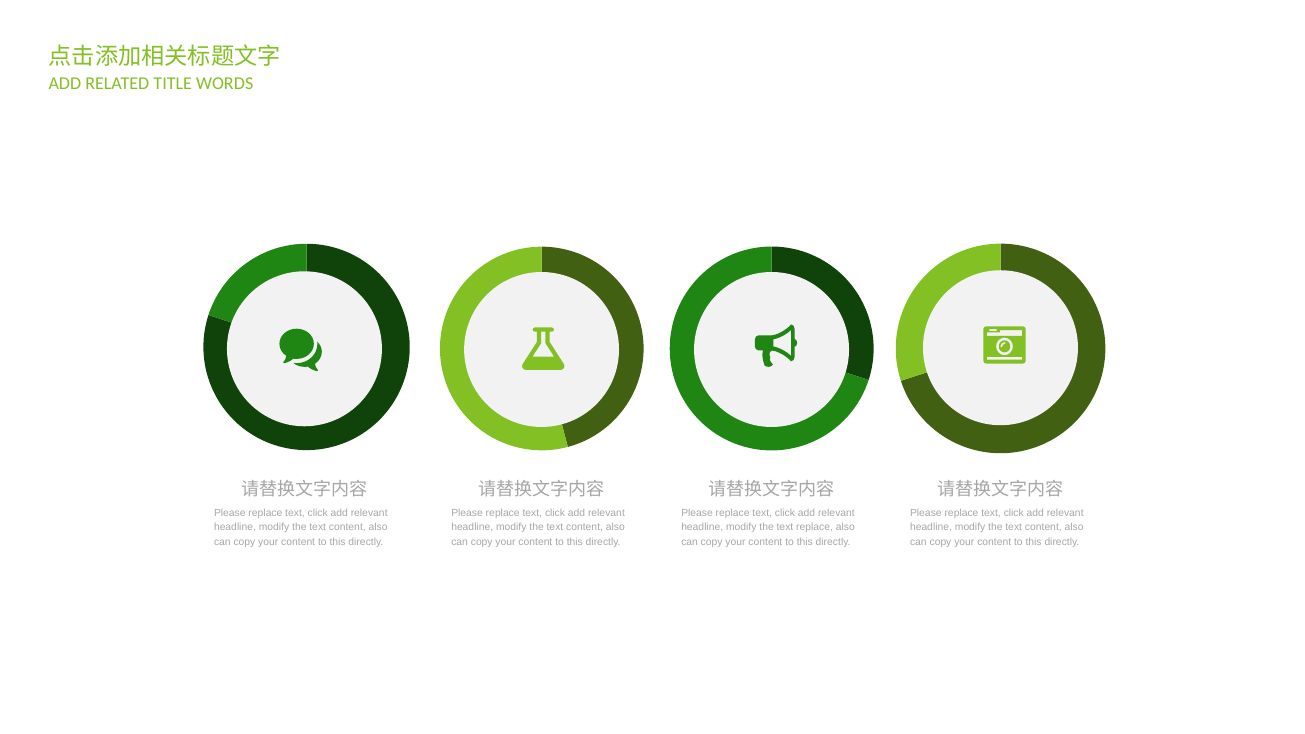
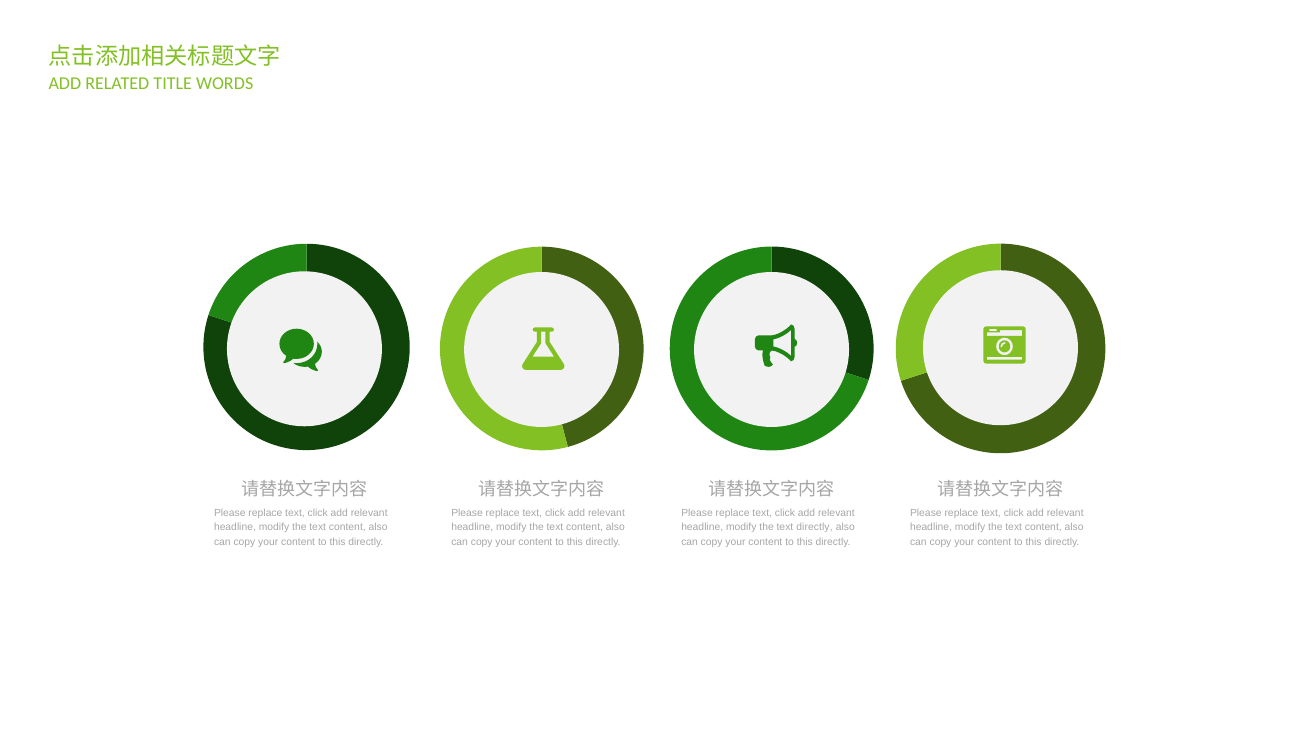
text replace: replace -> directly
